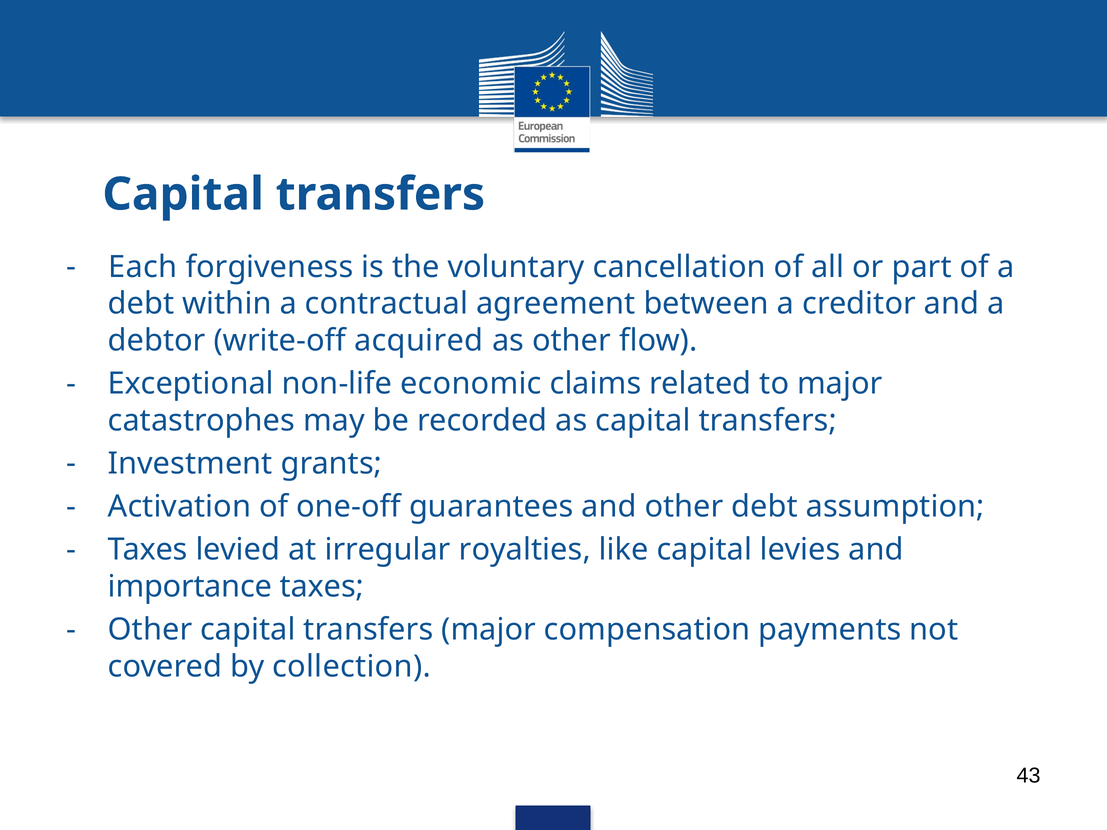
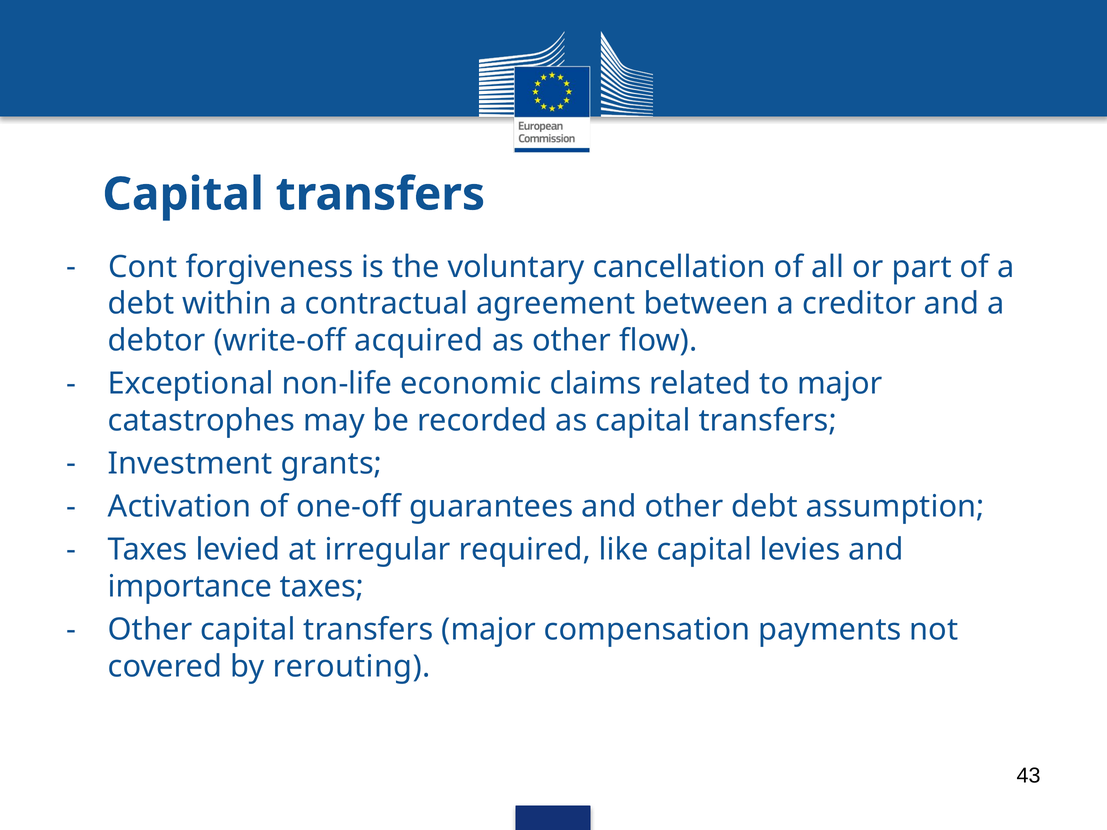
Each: Each -> Cont
royalties: royalties -> required
collection: collection -> rerouting
